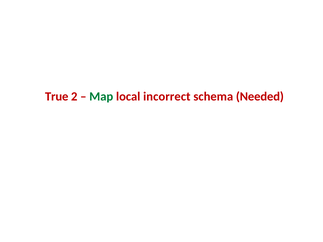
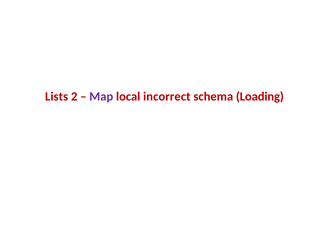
True: True -> Lists
Map colour: green -> purple
Needed: Needed -> Loading
